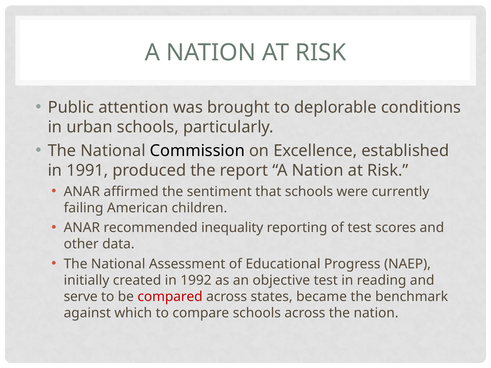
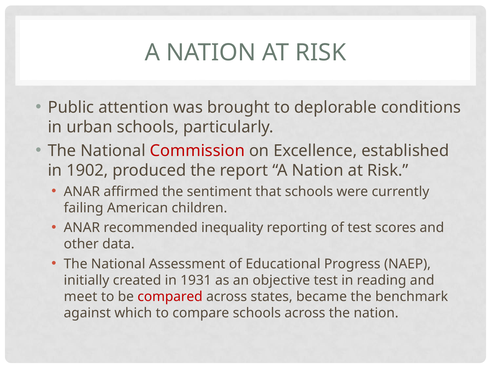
Commission colour: black -> red
1991: 1991 -> 1902
1992: 1992 -> 1931
serve: serve -> meet
